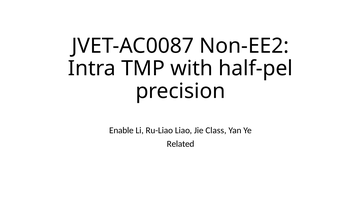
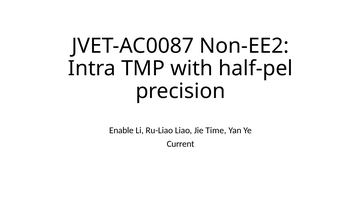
Class: Class -> Time
Related: Related -> Current
